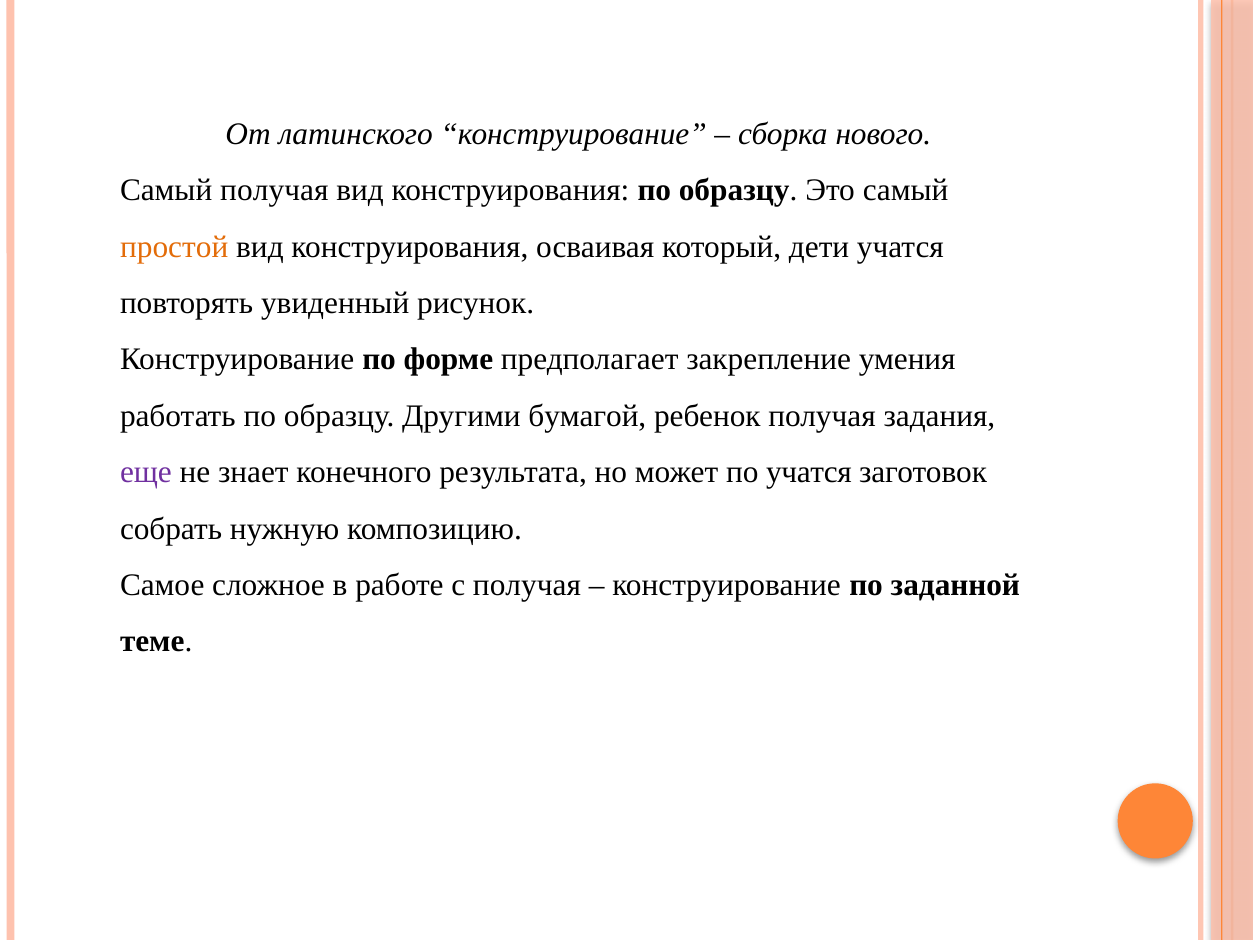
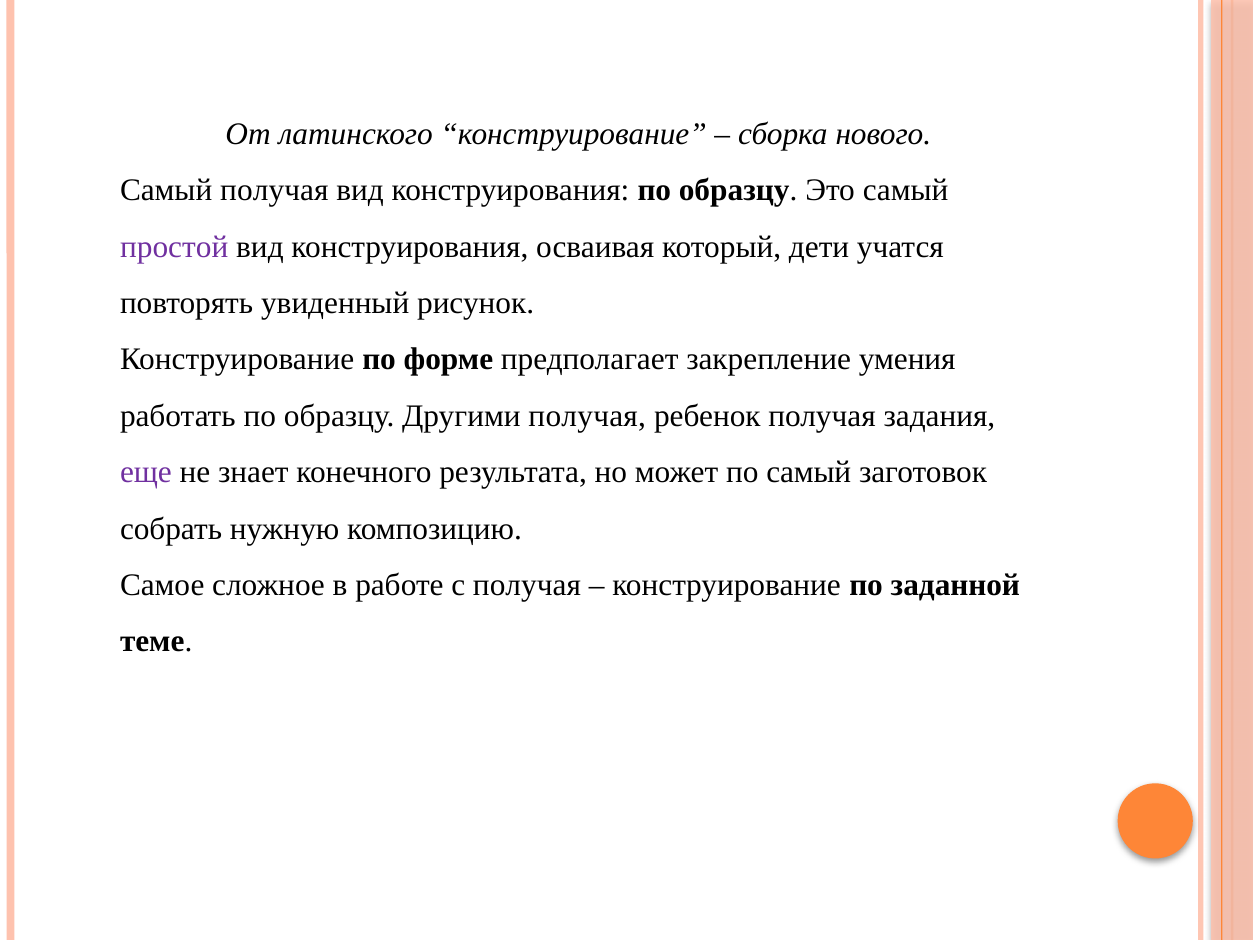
простой colour: orange -> purple
Другими бумагой: бумагой -> получая
по учатся: учатся -> самый
